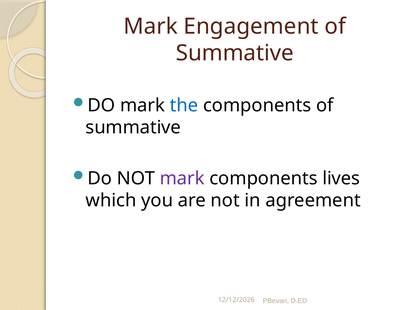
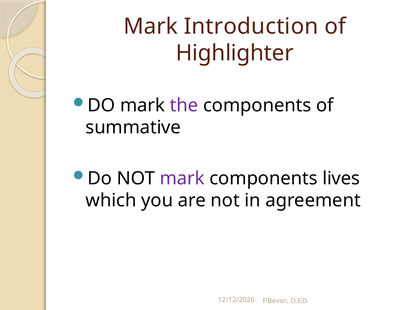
Engagement: Engagement -> Introduction
Summative at (235, 53): Summative -> Highlighter
the colour: blue -> purple
